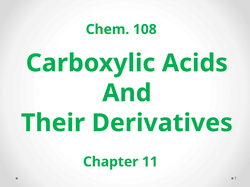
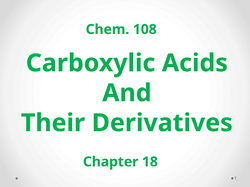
11: 11 -> 18
